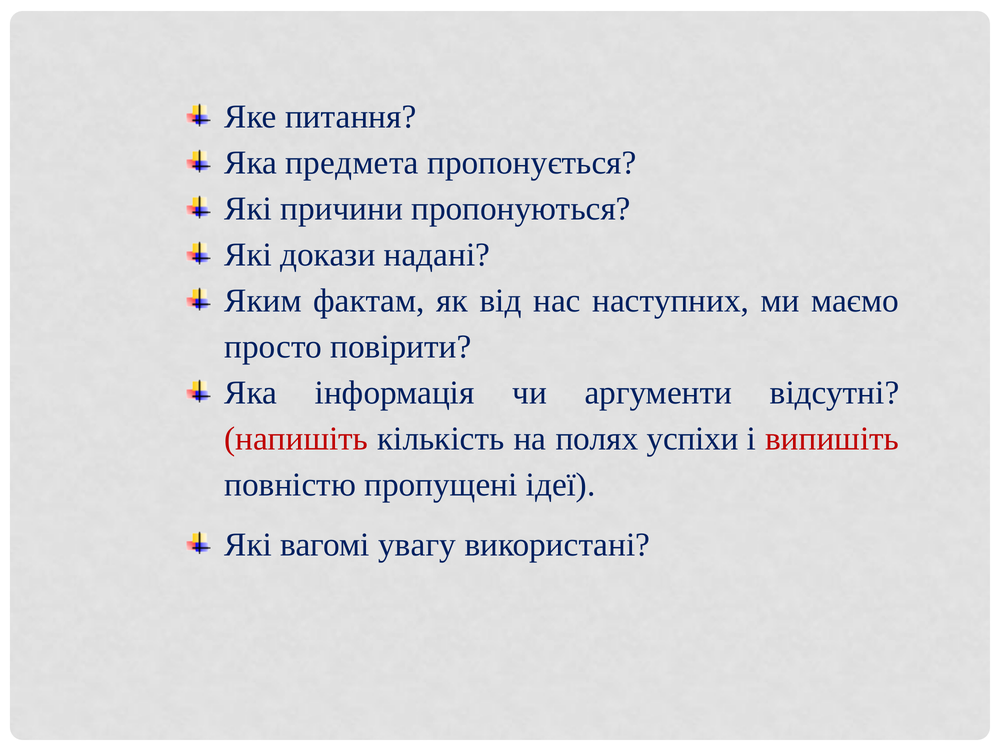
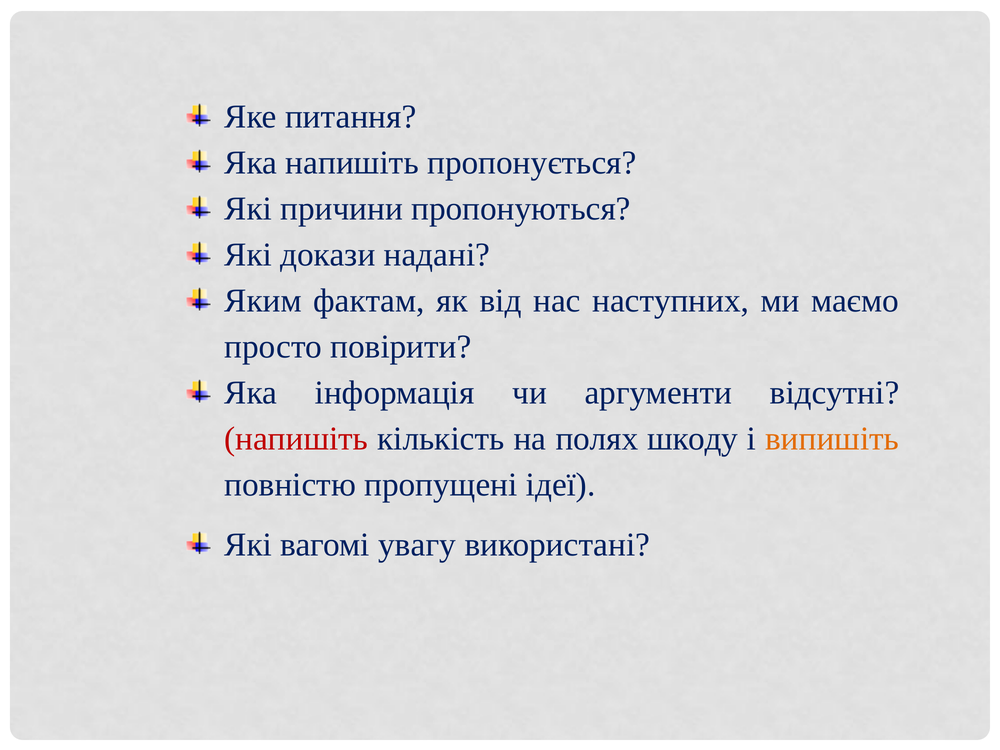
Яка предмета: предмета -> напишіть
успіхи: успіхи -> шкоду
випишіть colour: red -> orange
